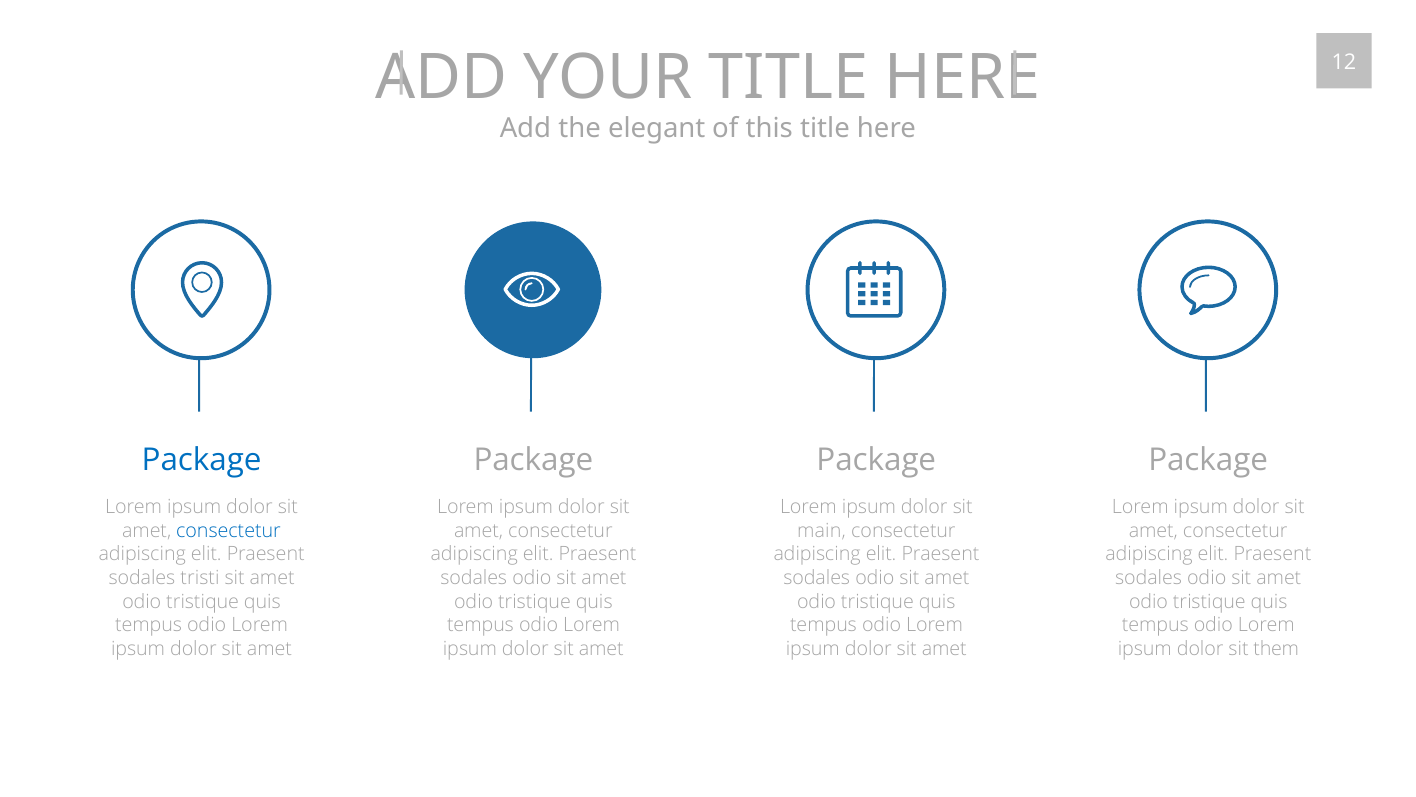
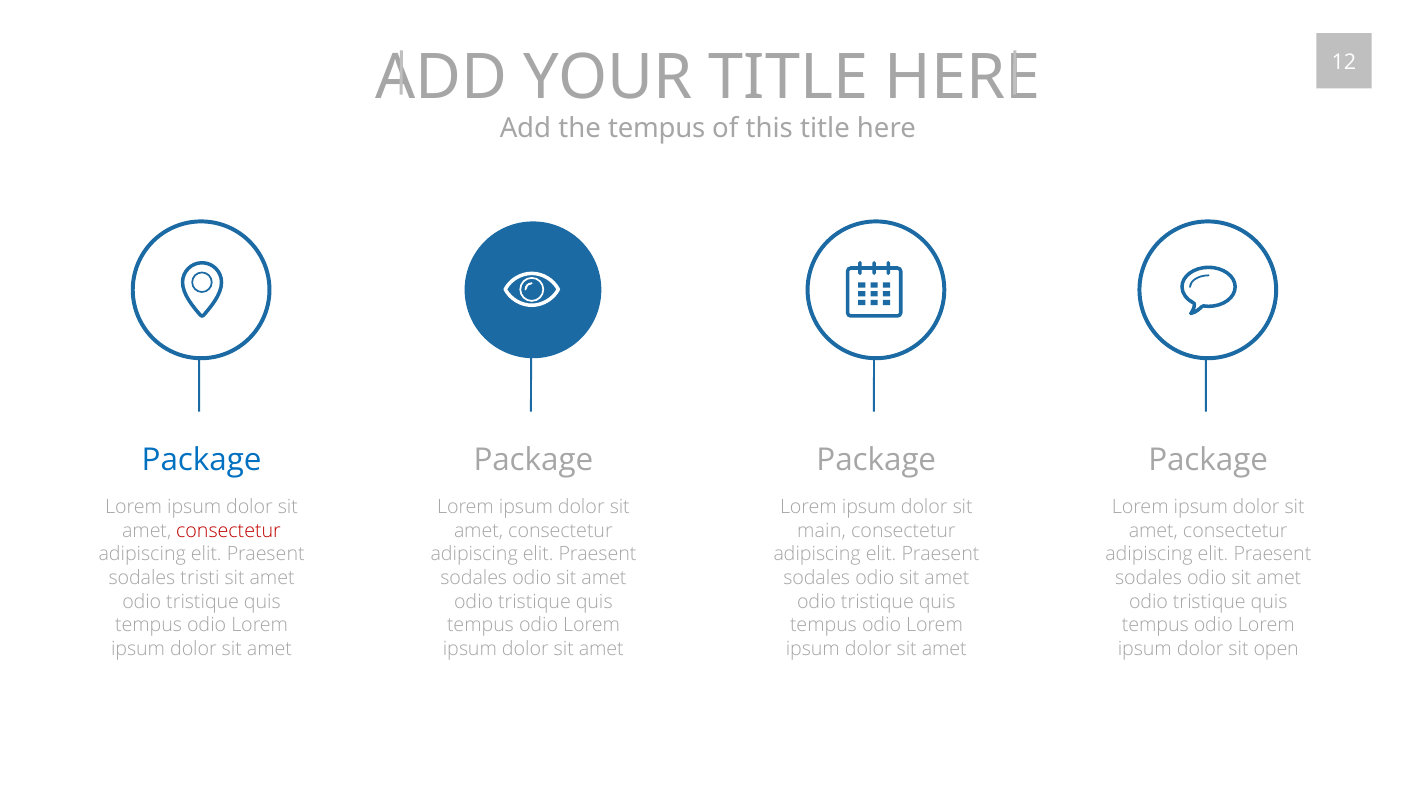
the elegant: elegant -> tempus
consectetur at (228, 530) colour: blue -> red
them: them -> open
